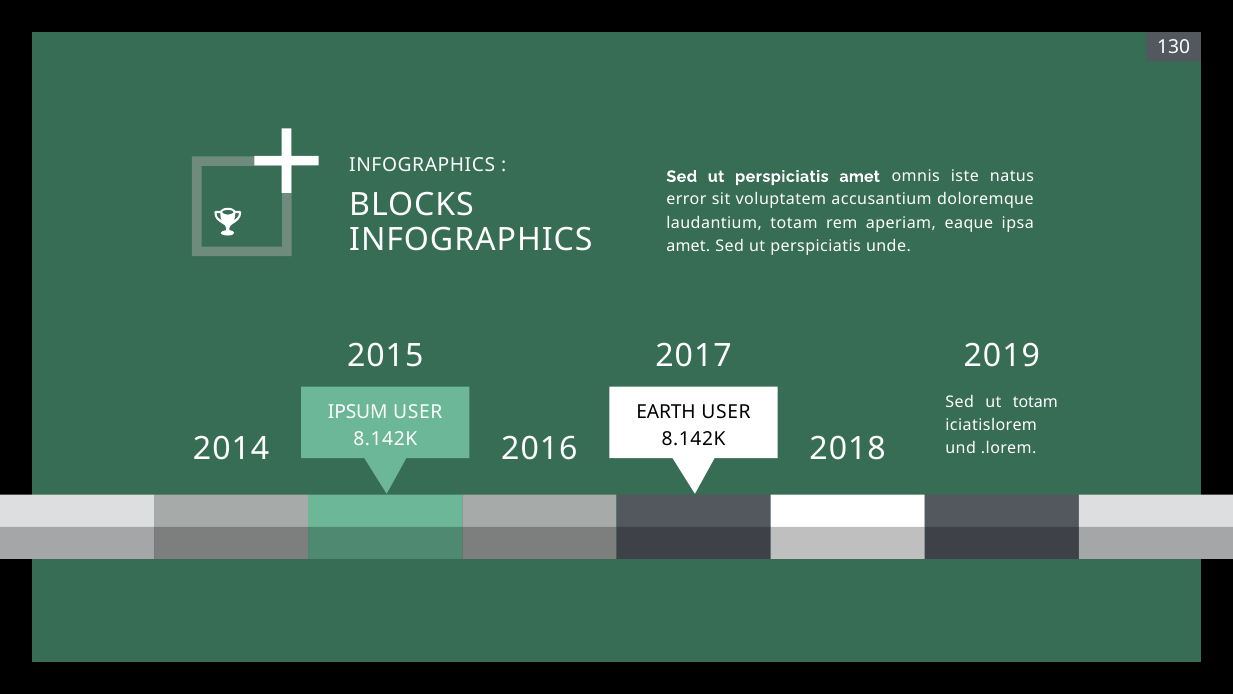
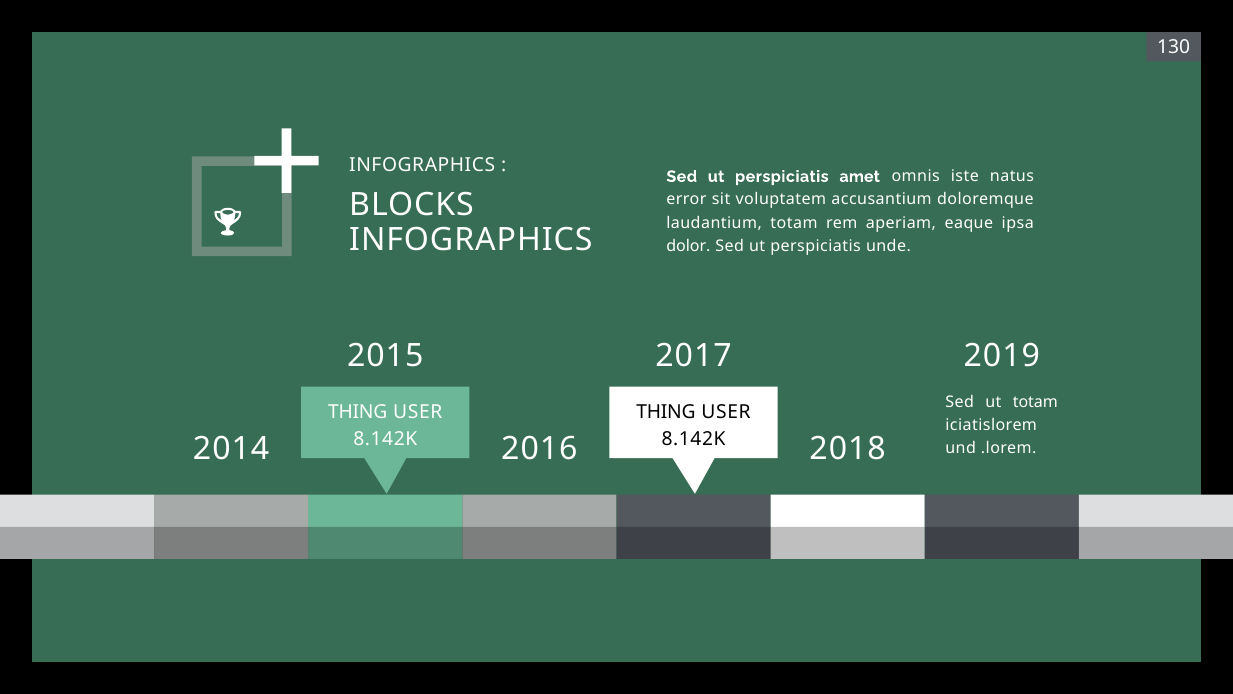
amet at (688, 246): amet -> dolor
IPSUM at (358, 412): IPSUM -> THING
EARTH at (666, 412): EARTH -> THING
